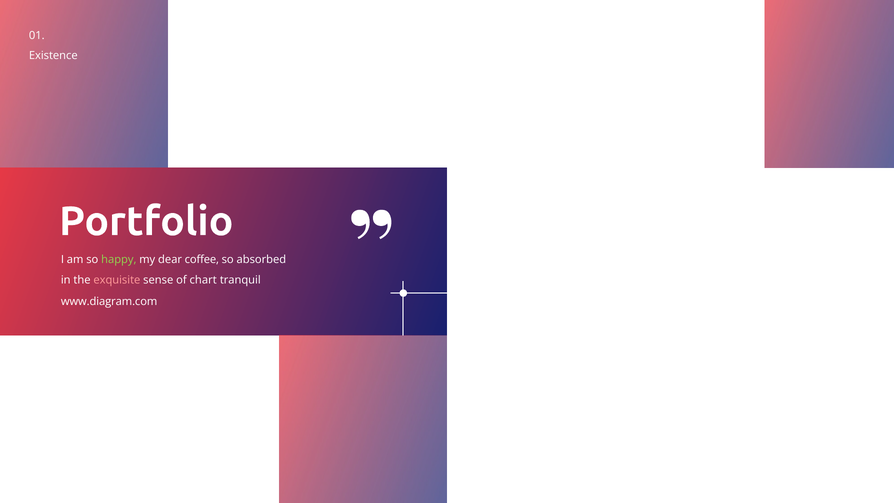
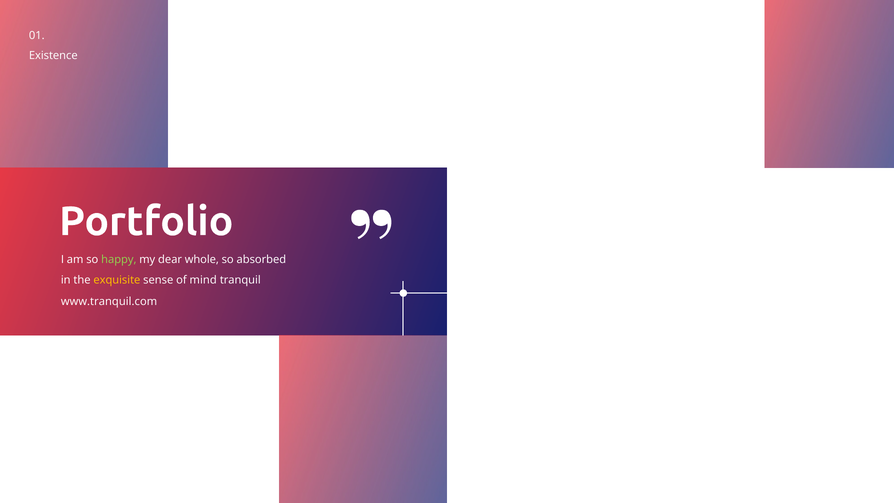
dear coffee: coffee -> whole
exquisite colour: pink -> yellow
chart: chart -> mind
www.diagram.com: www.diagram.com -> www.tranquil.com
